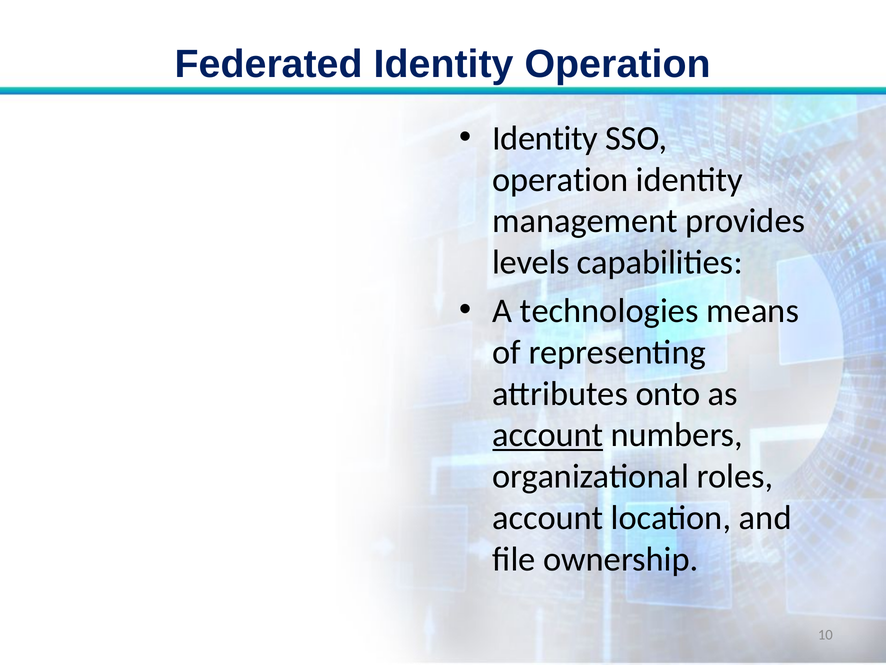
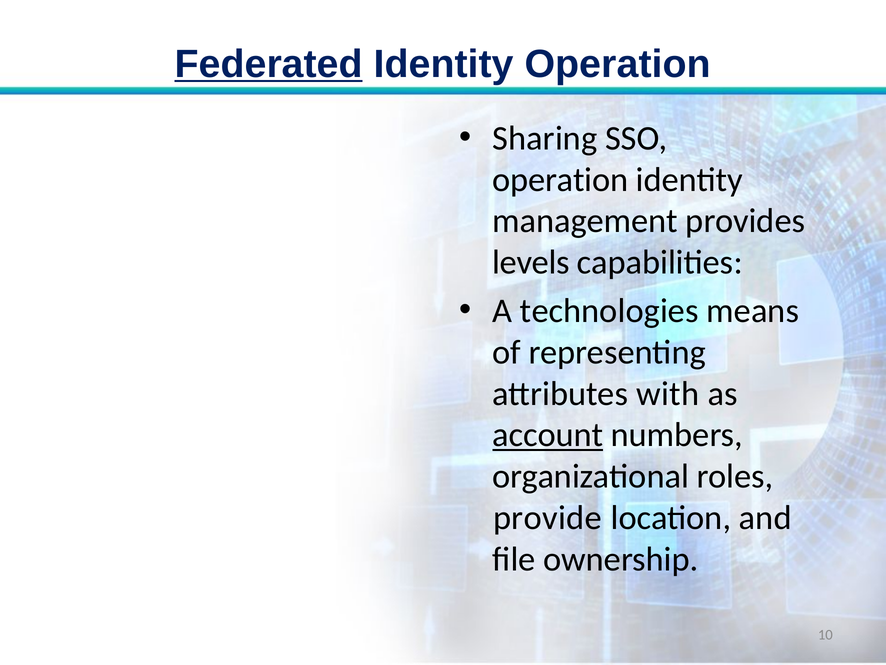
Federated underline: none -> present
Identity at (545, 138): Identity -> Sharing
onto: onto -> with
account at (548, 517): account -> provide
